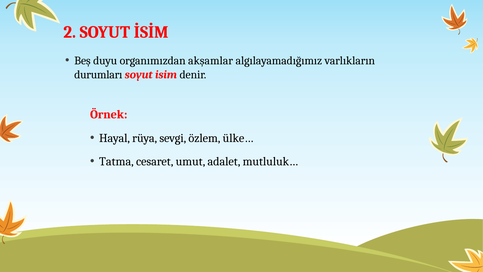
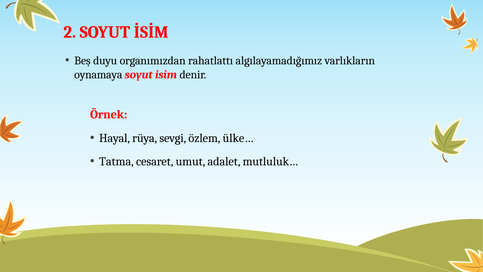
akşamlar: akşamlar -> rahatlattı
durumları: durumları -> oynamaya
